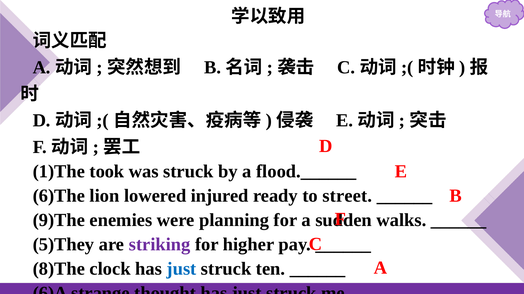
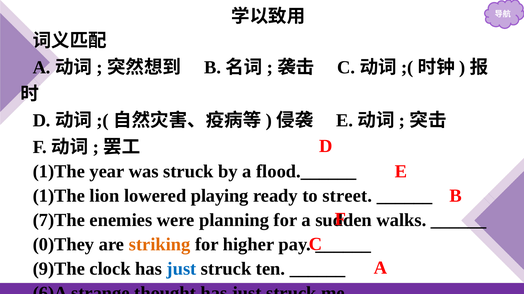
took: took -> year
6)The at (59, 196): 6)The -> 1)The
injured: injured -> playing
9)The: 9)The -> 7)The
5)They: 5)They -> 0)They
striking colour: purple -> orange
8)The: 8)The -> 9)The
